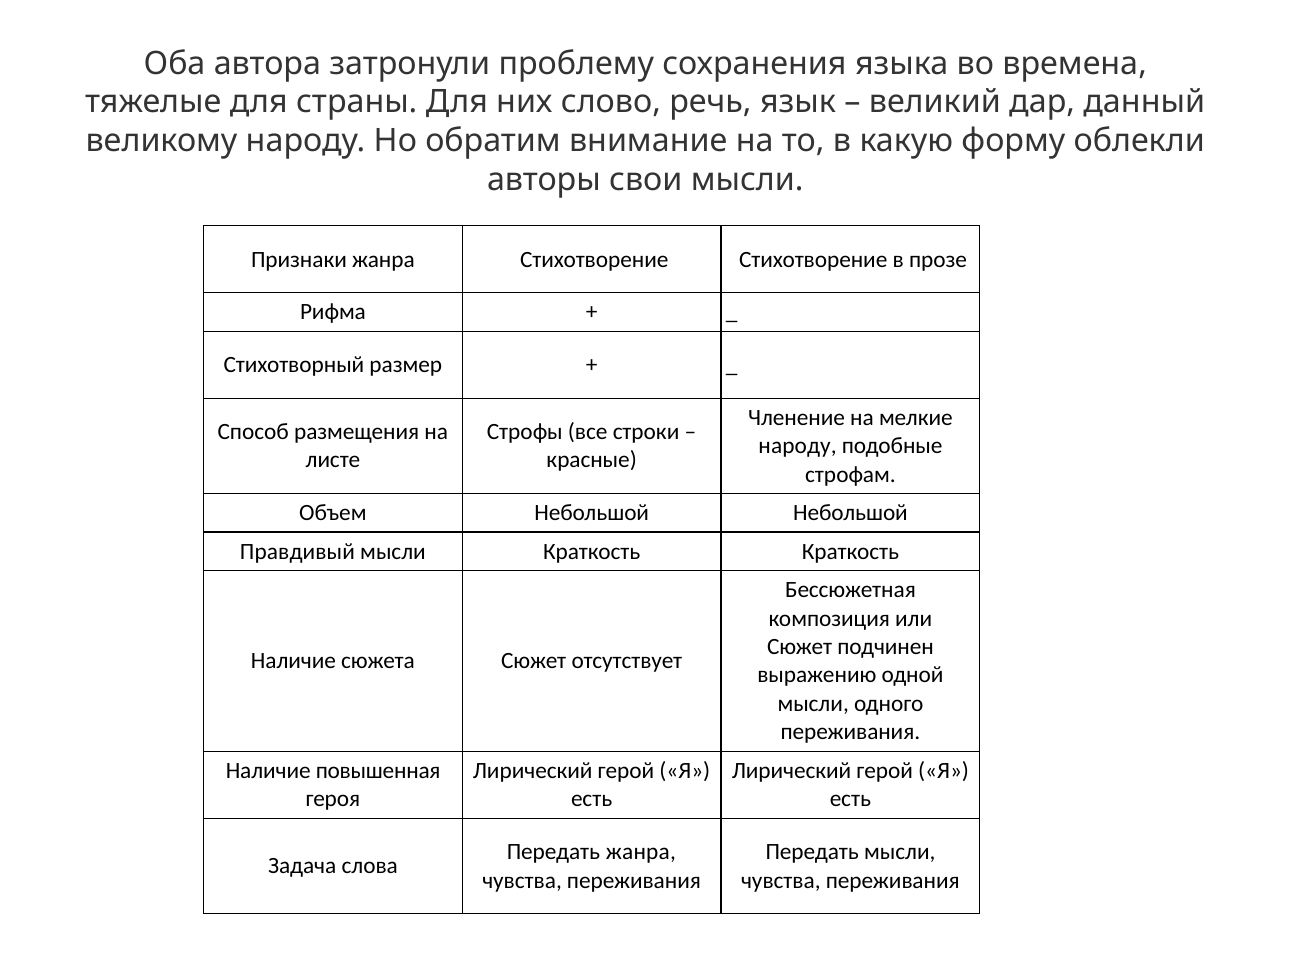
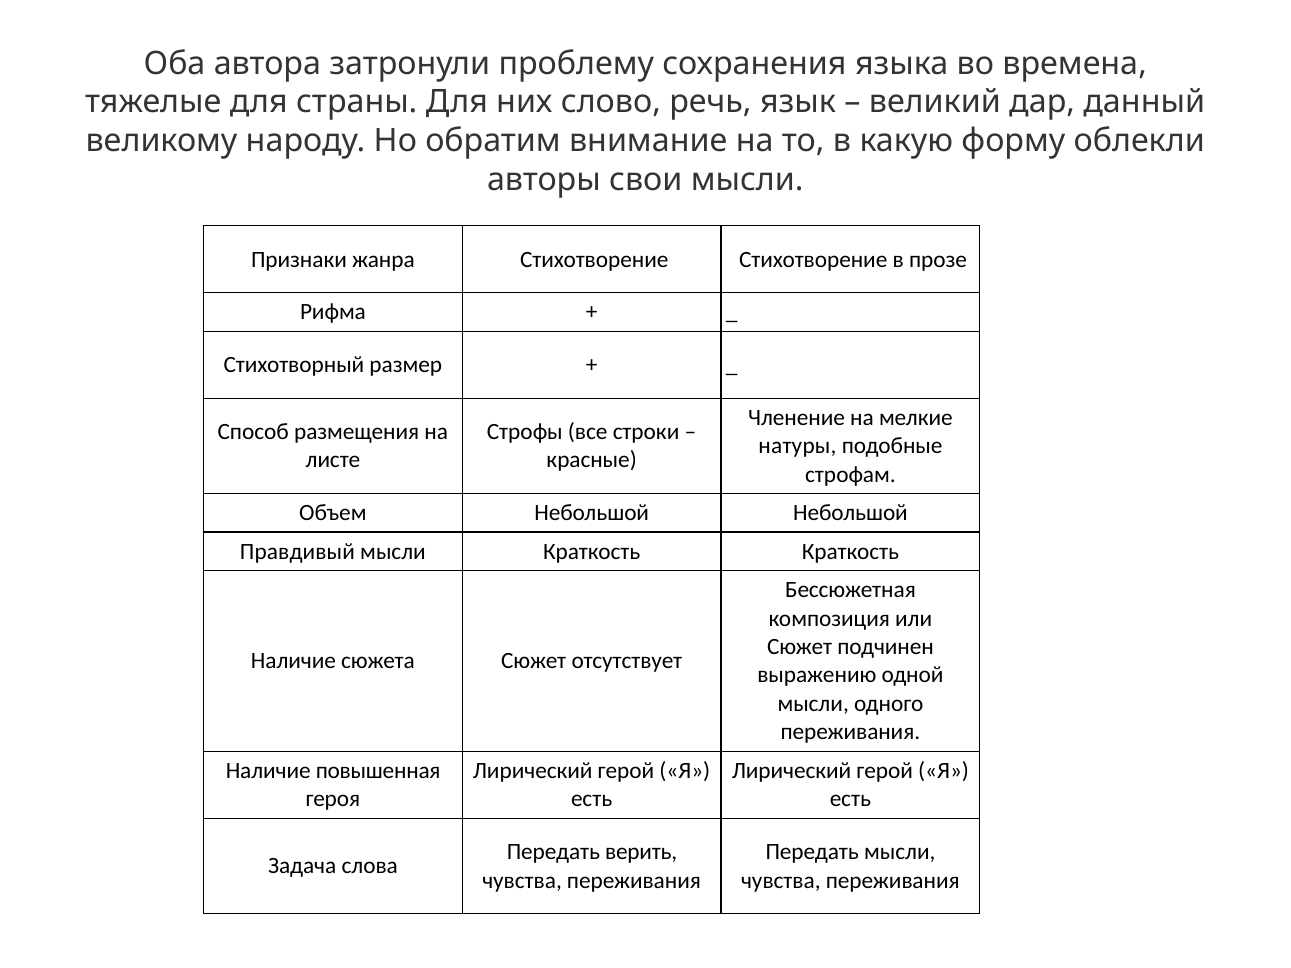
народу at (798, 446): народу -> натуры
Передать жанра: жанра -> верить
